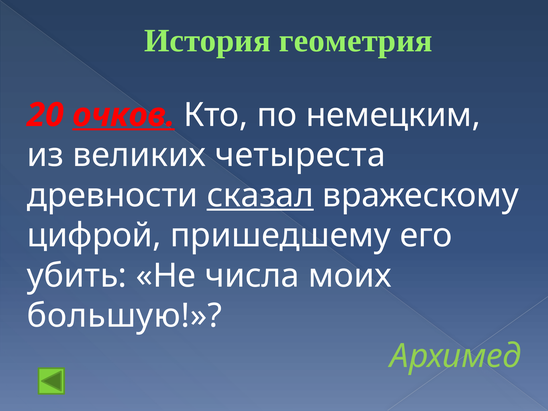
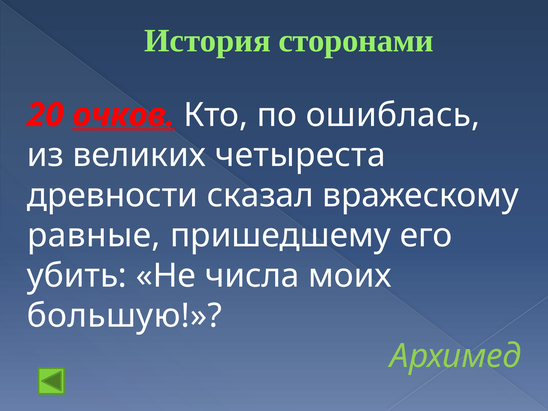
геометрия: геометрия -> сторонами
немецким: немецким -> ошиблась
сказал underline: present -> none
цифрой: цифрой -> равные
